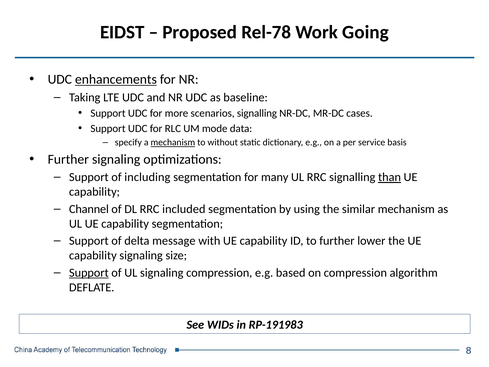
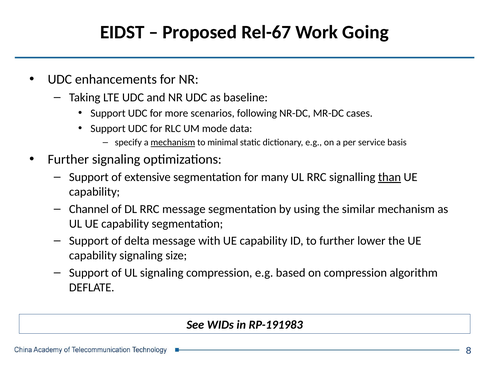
Rel-78: Rel-78 -> Rel-67
enhancements underline: present -> none
scenarios signalling: signalling -> following
without: without -> minimal
including: including -> extensive
RRC included: included -> message
Support at (89, 272) underline: present -> none
